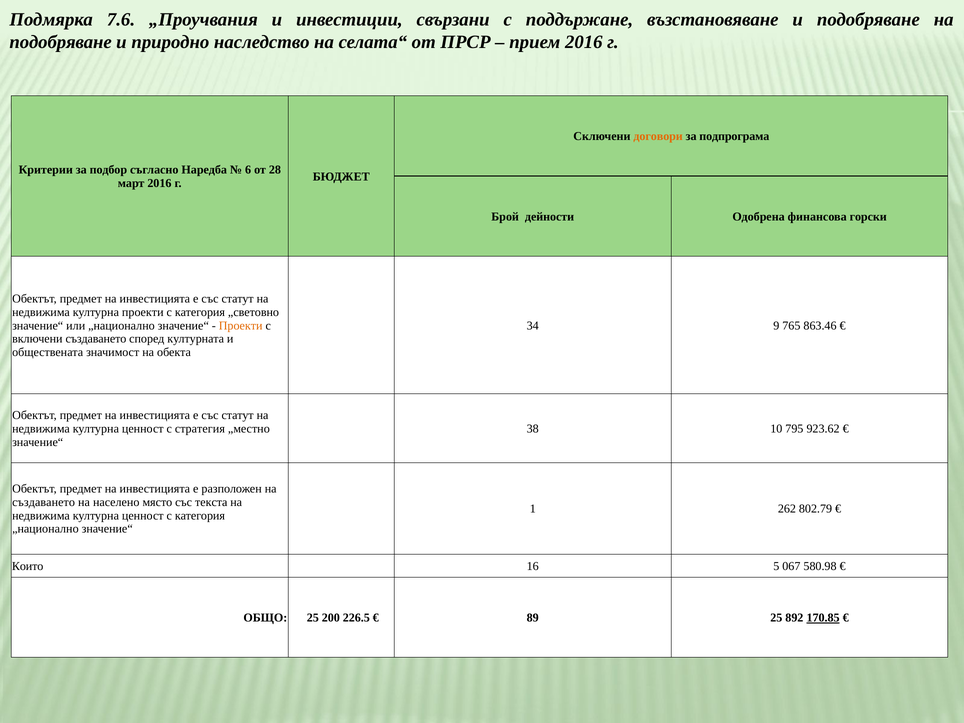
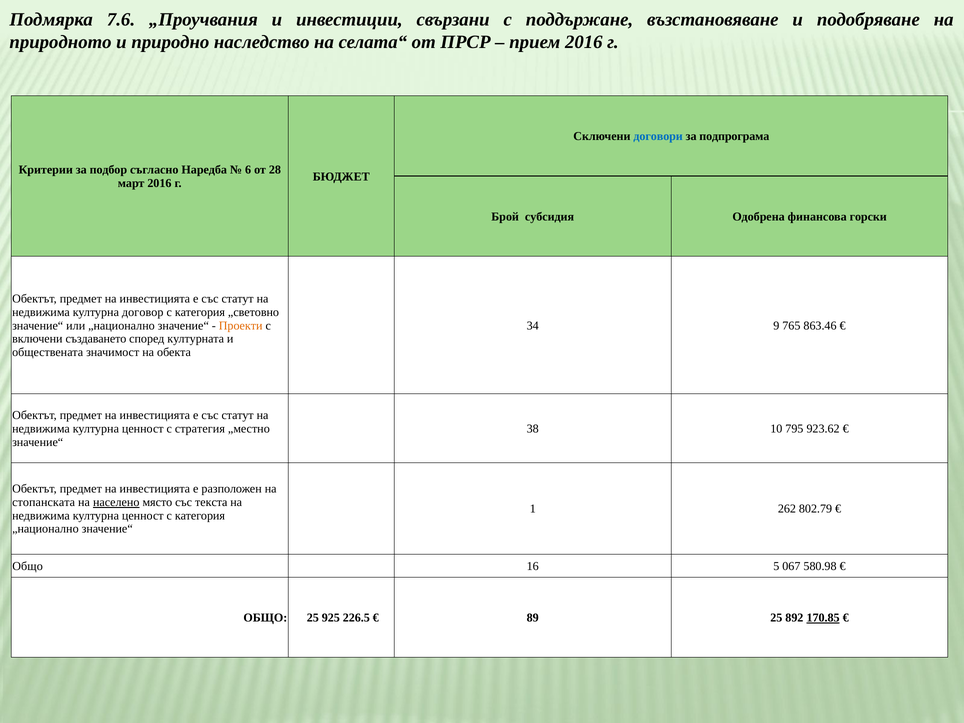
подобряване at (61, 42): подобряване -> природното
договори colour: orange -> blue
дейности: дейности -> субсидия
културна проекти: проекти -> договор
създаването at (44, 502): създаването -> стопанската
населено underline: none -> present
Които at (28, 566): Които -> Общо
200: 200 -> 925
